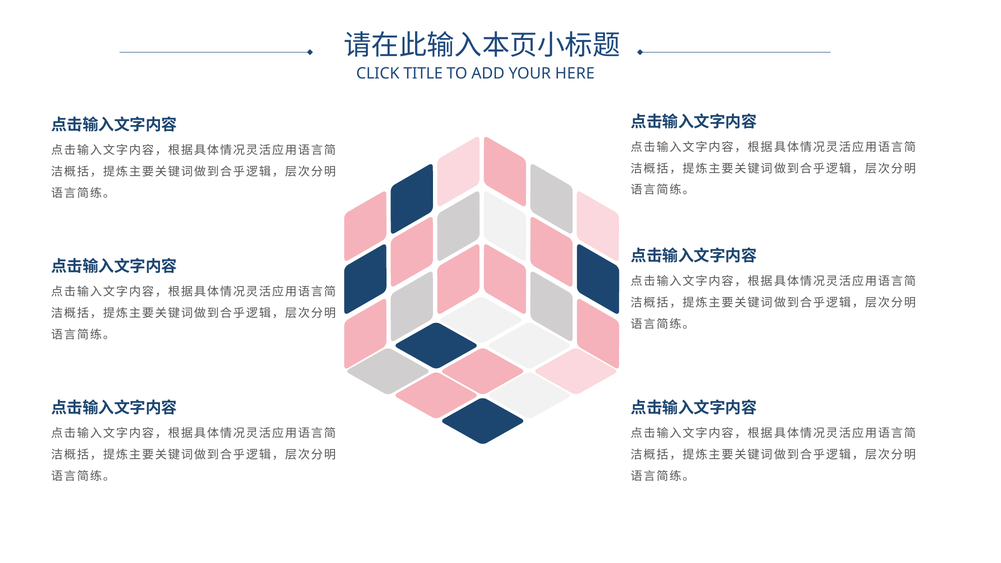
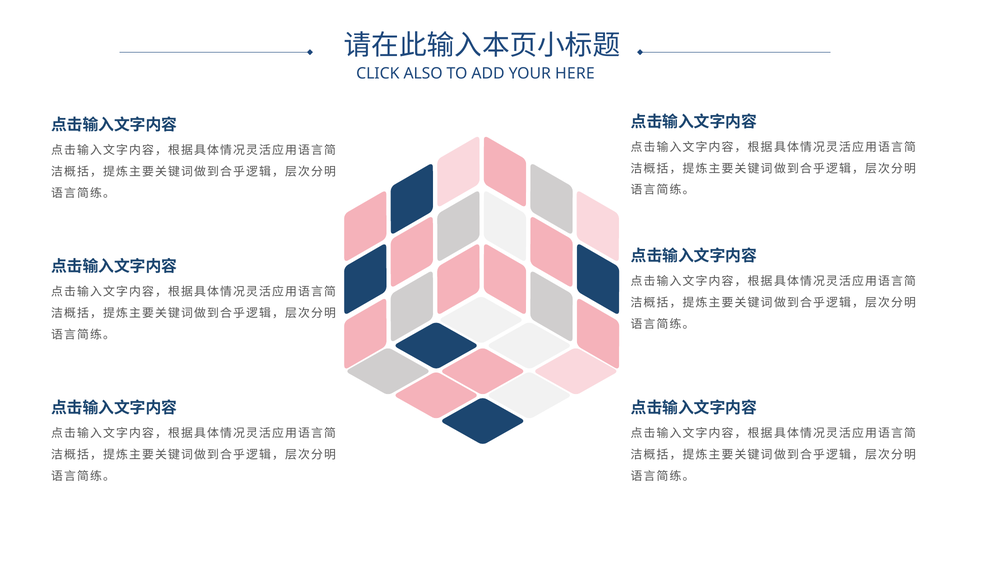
TITLE: TITLE -> ALSO
